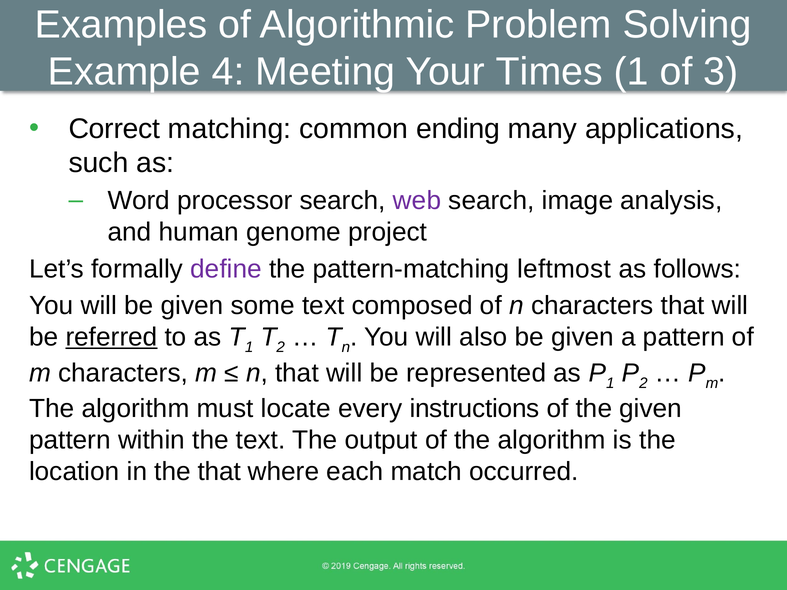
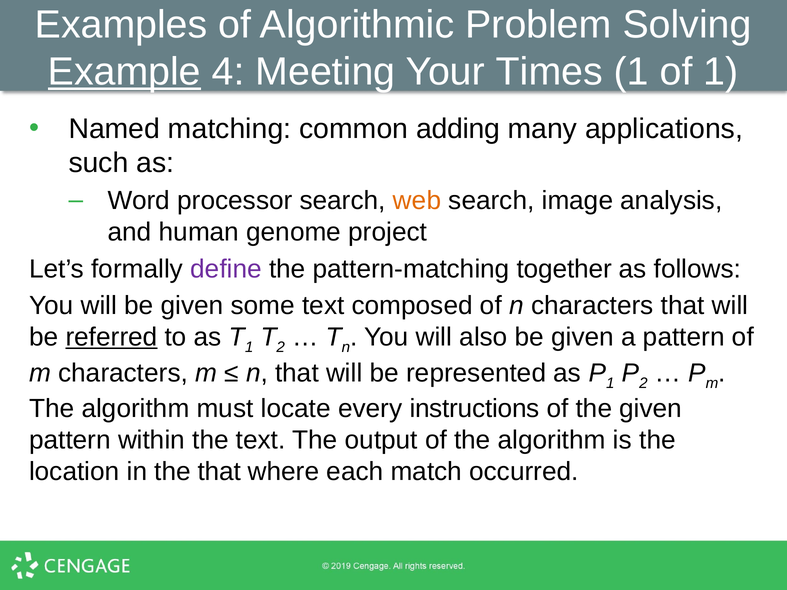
Example underline: none -> present
of 3: 3 -> 1
Correct: Correct -> Named
ending: ending -> adding
web colour: purple -> orange
leftmost: leftmost -> together
